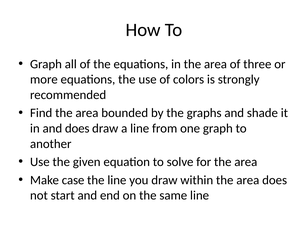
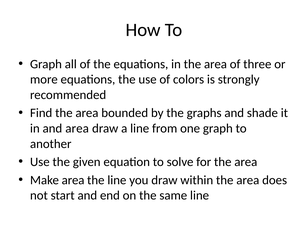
and does: does -> area
Make case: case -> area
